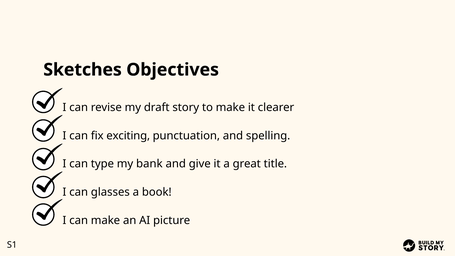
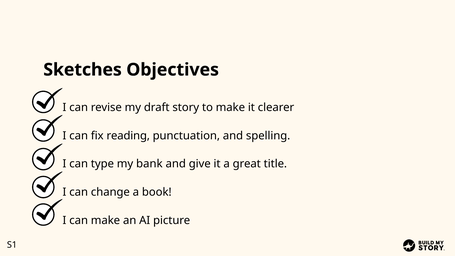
exciting: exciting -> reading
glasses: glasses -> change
